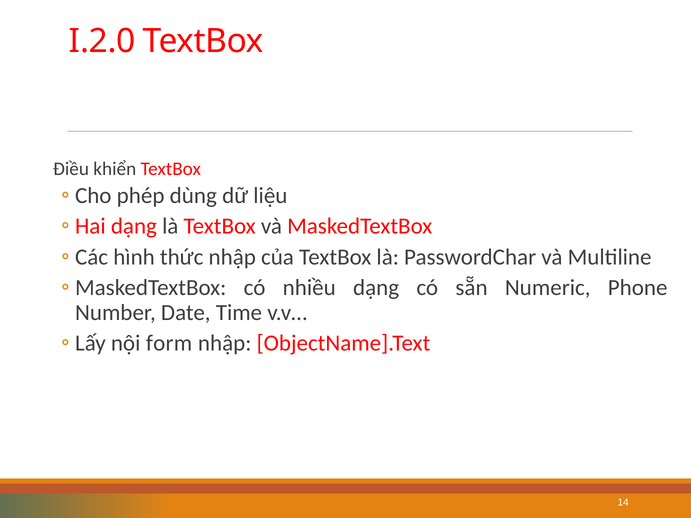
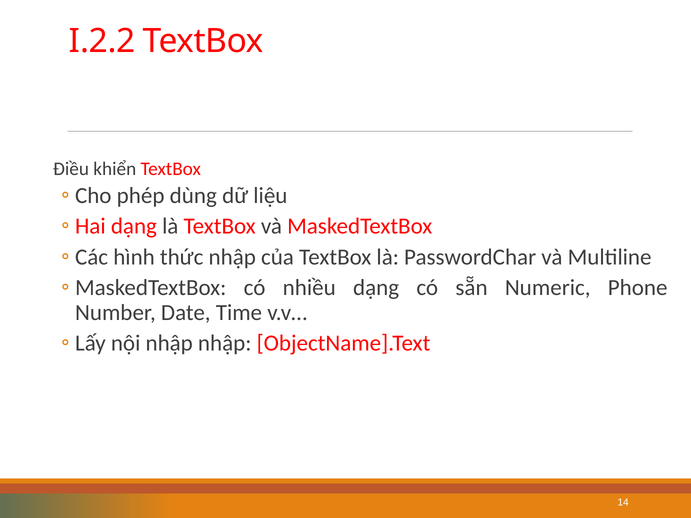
I.2.0: I.2.0 -> I.2.2
nội form: form -> nhập
